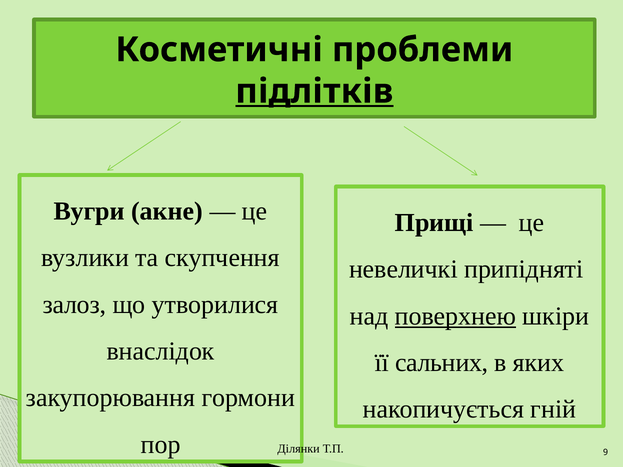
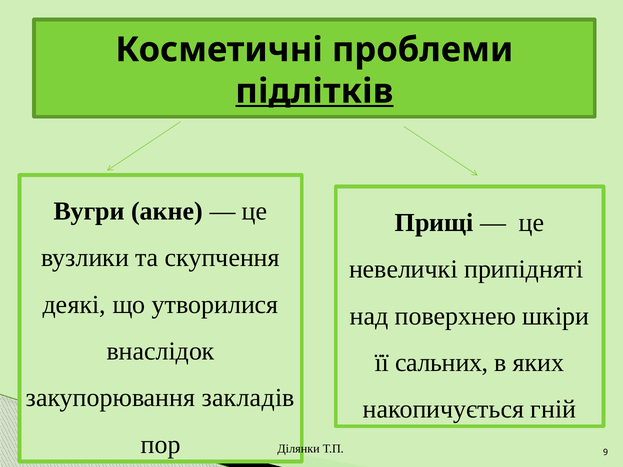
залоз: залоз -> деякі
поверхнею underline: present -> none
гормони: гормони -> закладів
